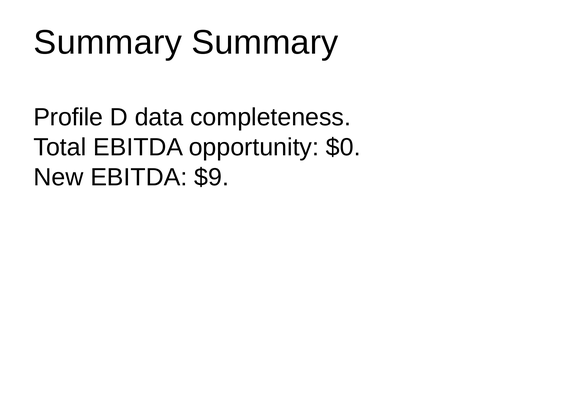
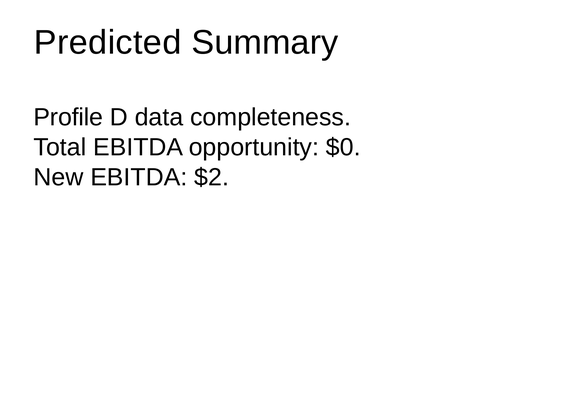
Summary at (108, 43): Summary -> Predicted
$9: $9 -> $2
